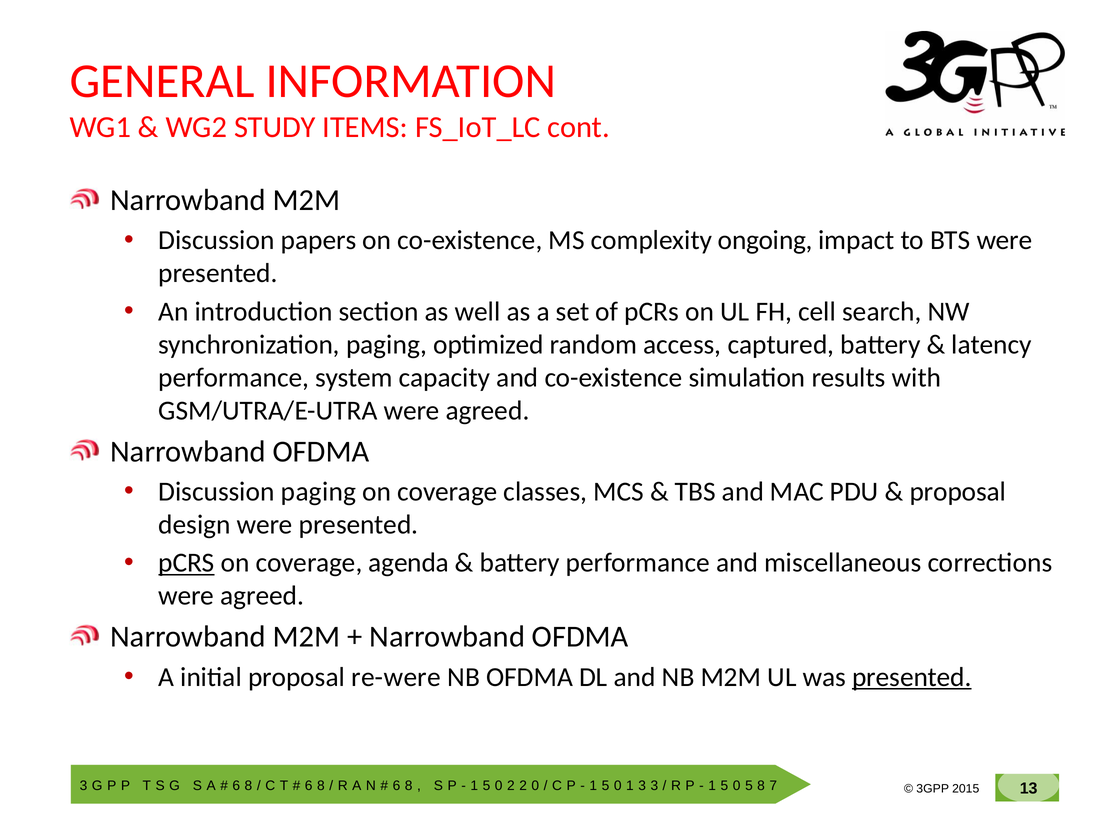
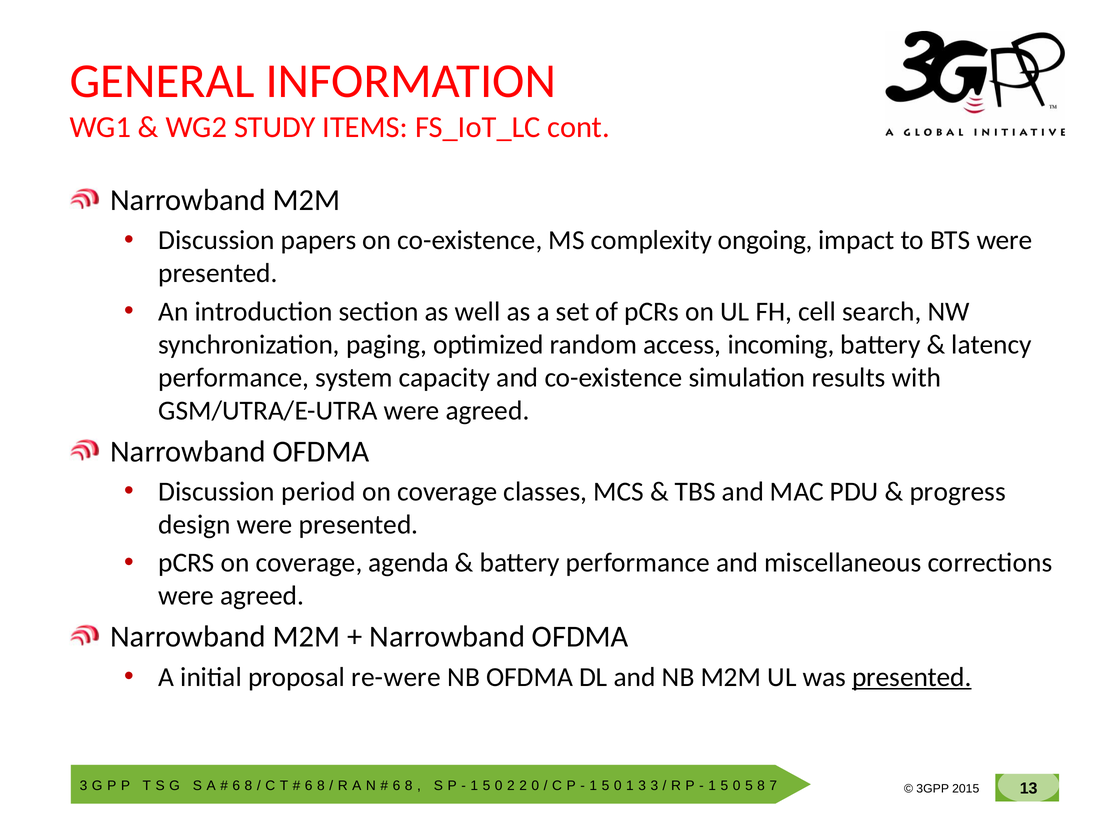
captured: captured -> incoming
Discussion paging: paging -> period
proposal at (958, 491): proposal -> progress
pCRS at (186, 563) underline: present -> none
